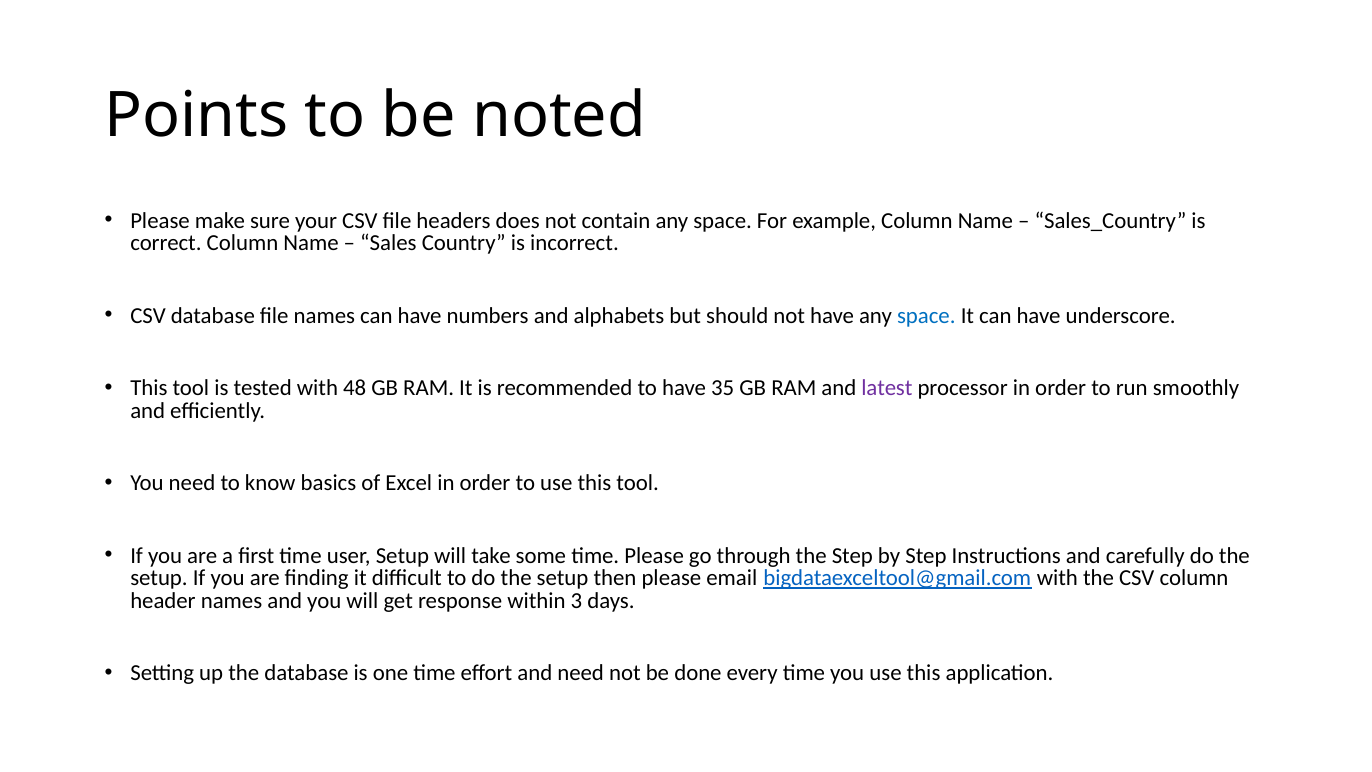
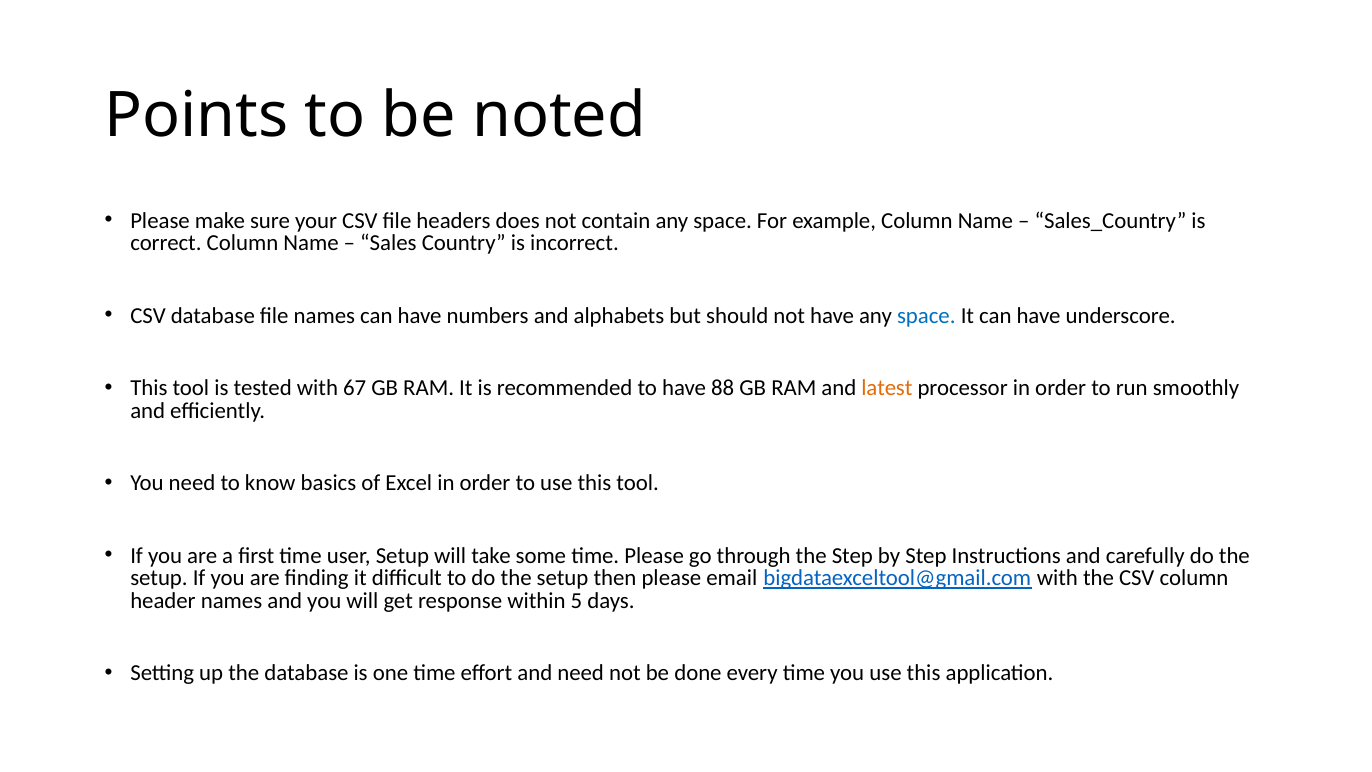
48: 48 -> 67
35: 35 -> 88
latest colour: purple -> orange
3: 3 -> 5
